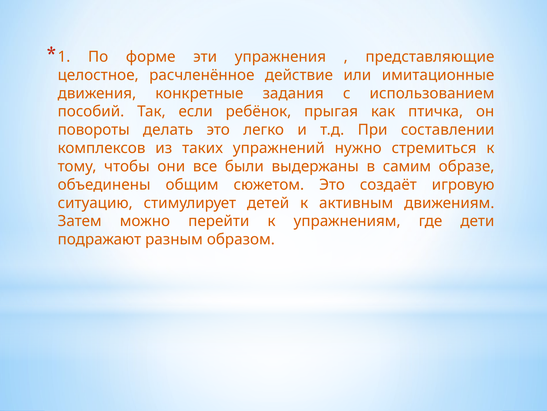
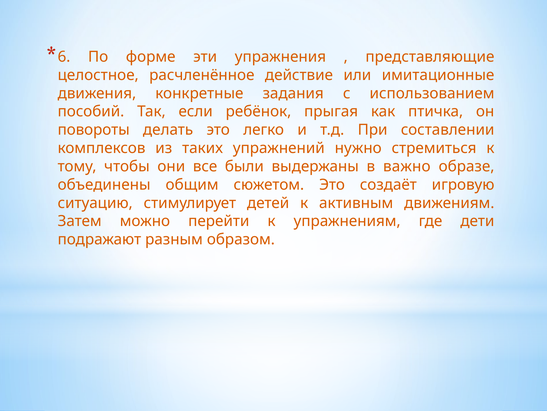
1: 1 -> 6
самим: самим -> важно
